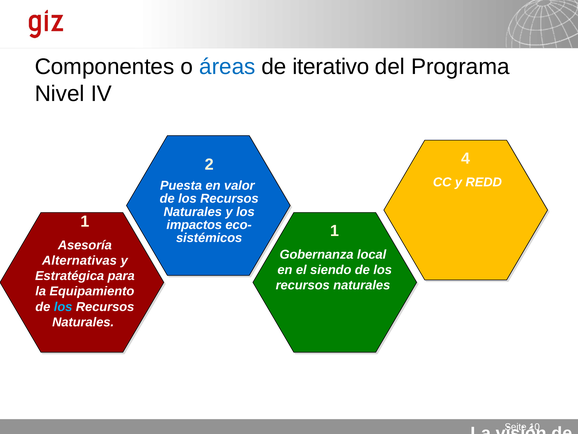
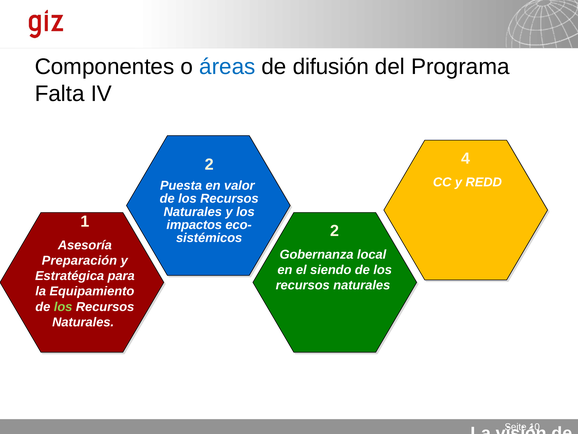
iterativo: iterativo -> difusión
Nivel: Nivel -> Falta
1 at (335, 231): 1 -> 2
Alternativas: Alternativas -> Preparación
los at (63, 306) colour: light blue -> light green
